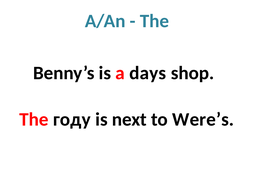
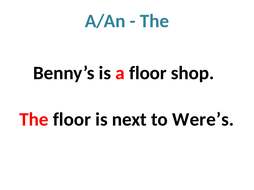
a days: days -> floor
The году: году -> floor
